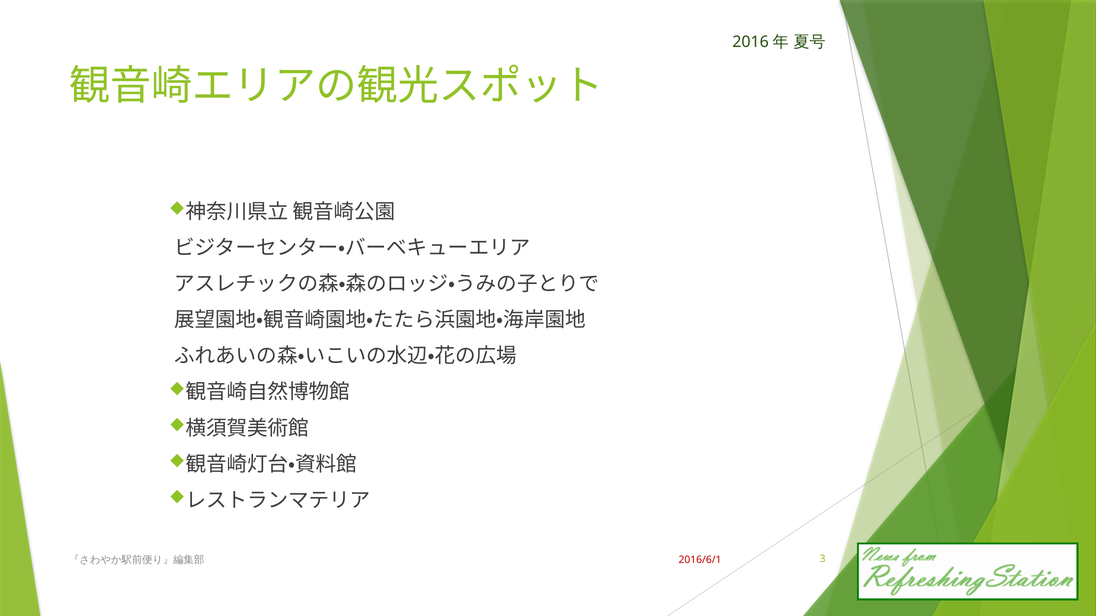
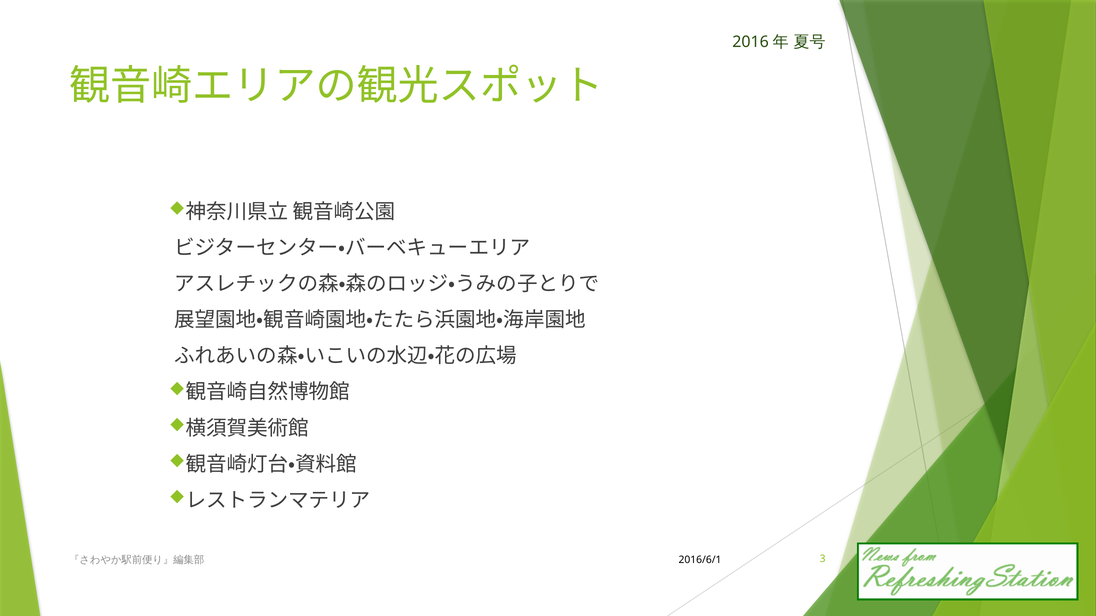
2016/6/1 colour: red -> black
